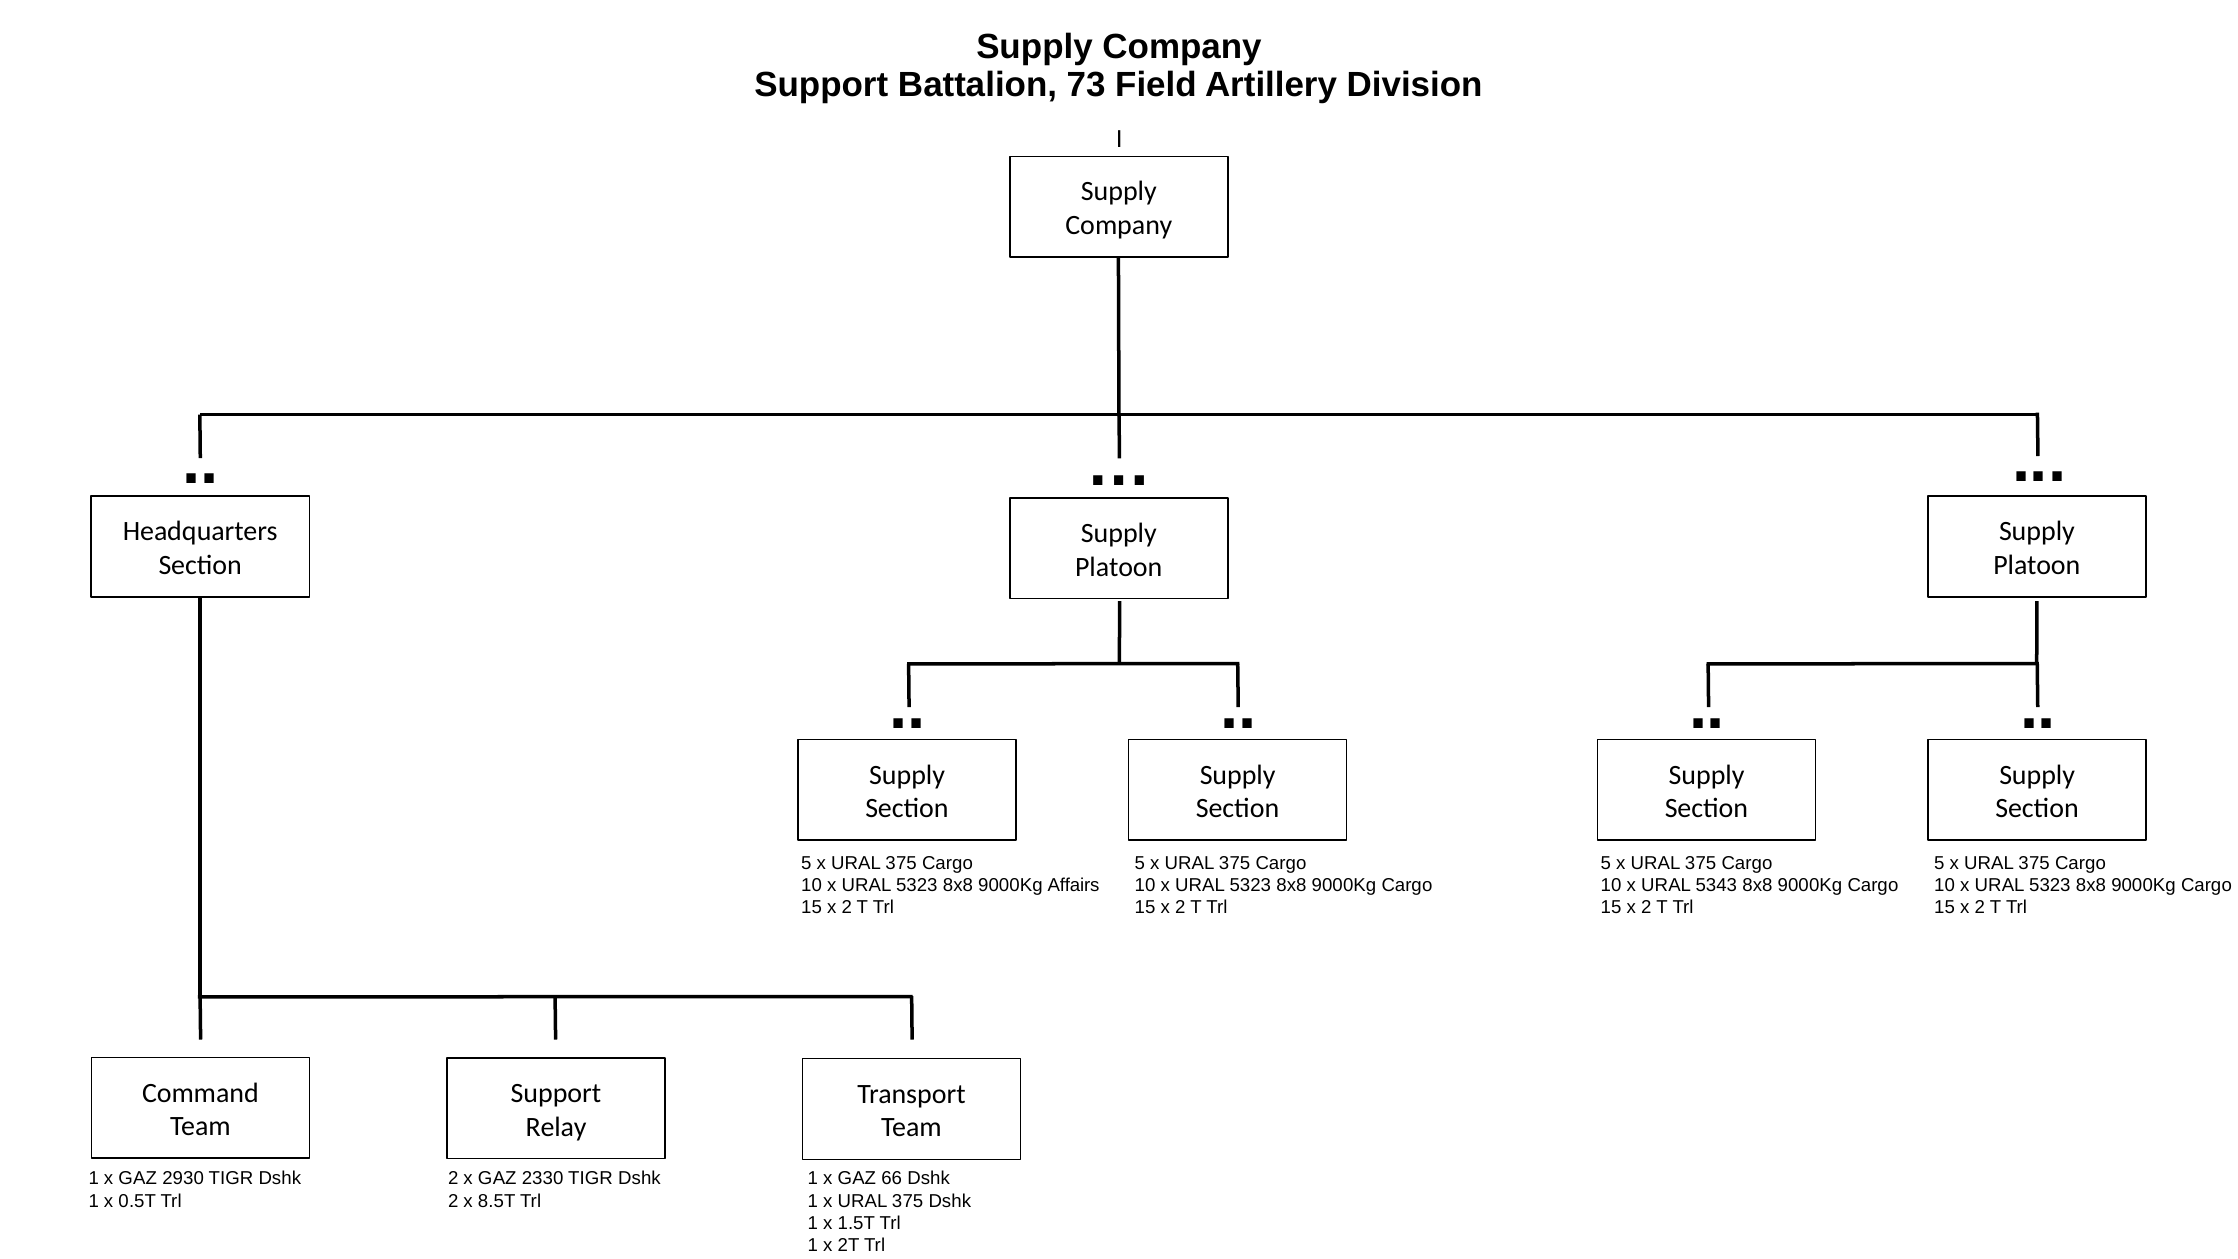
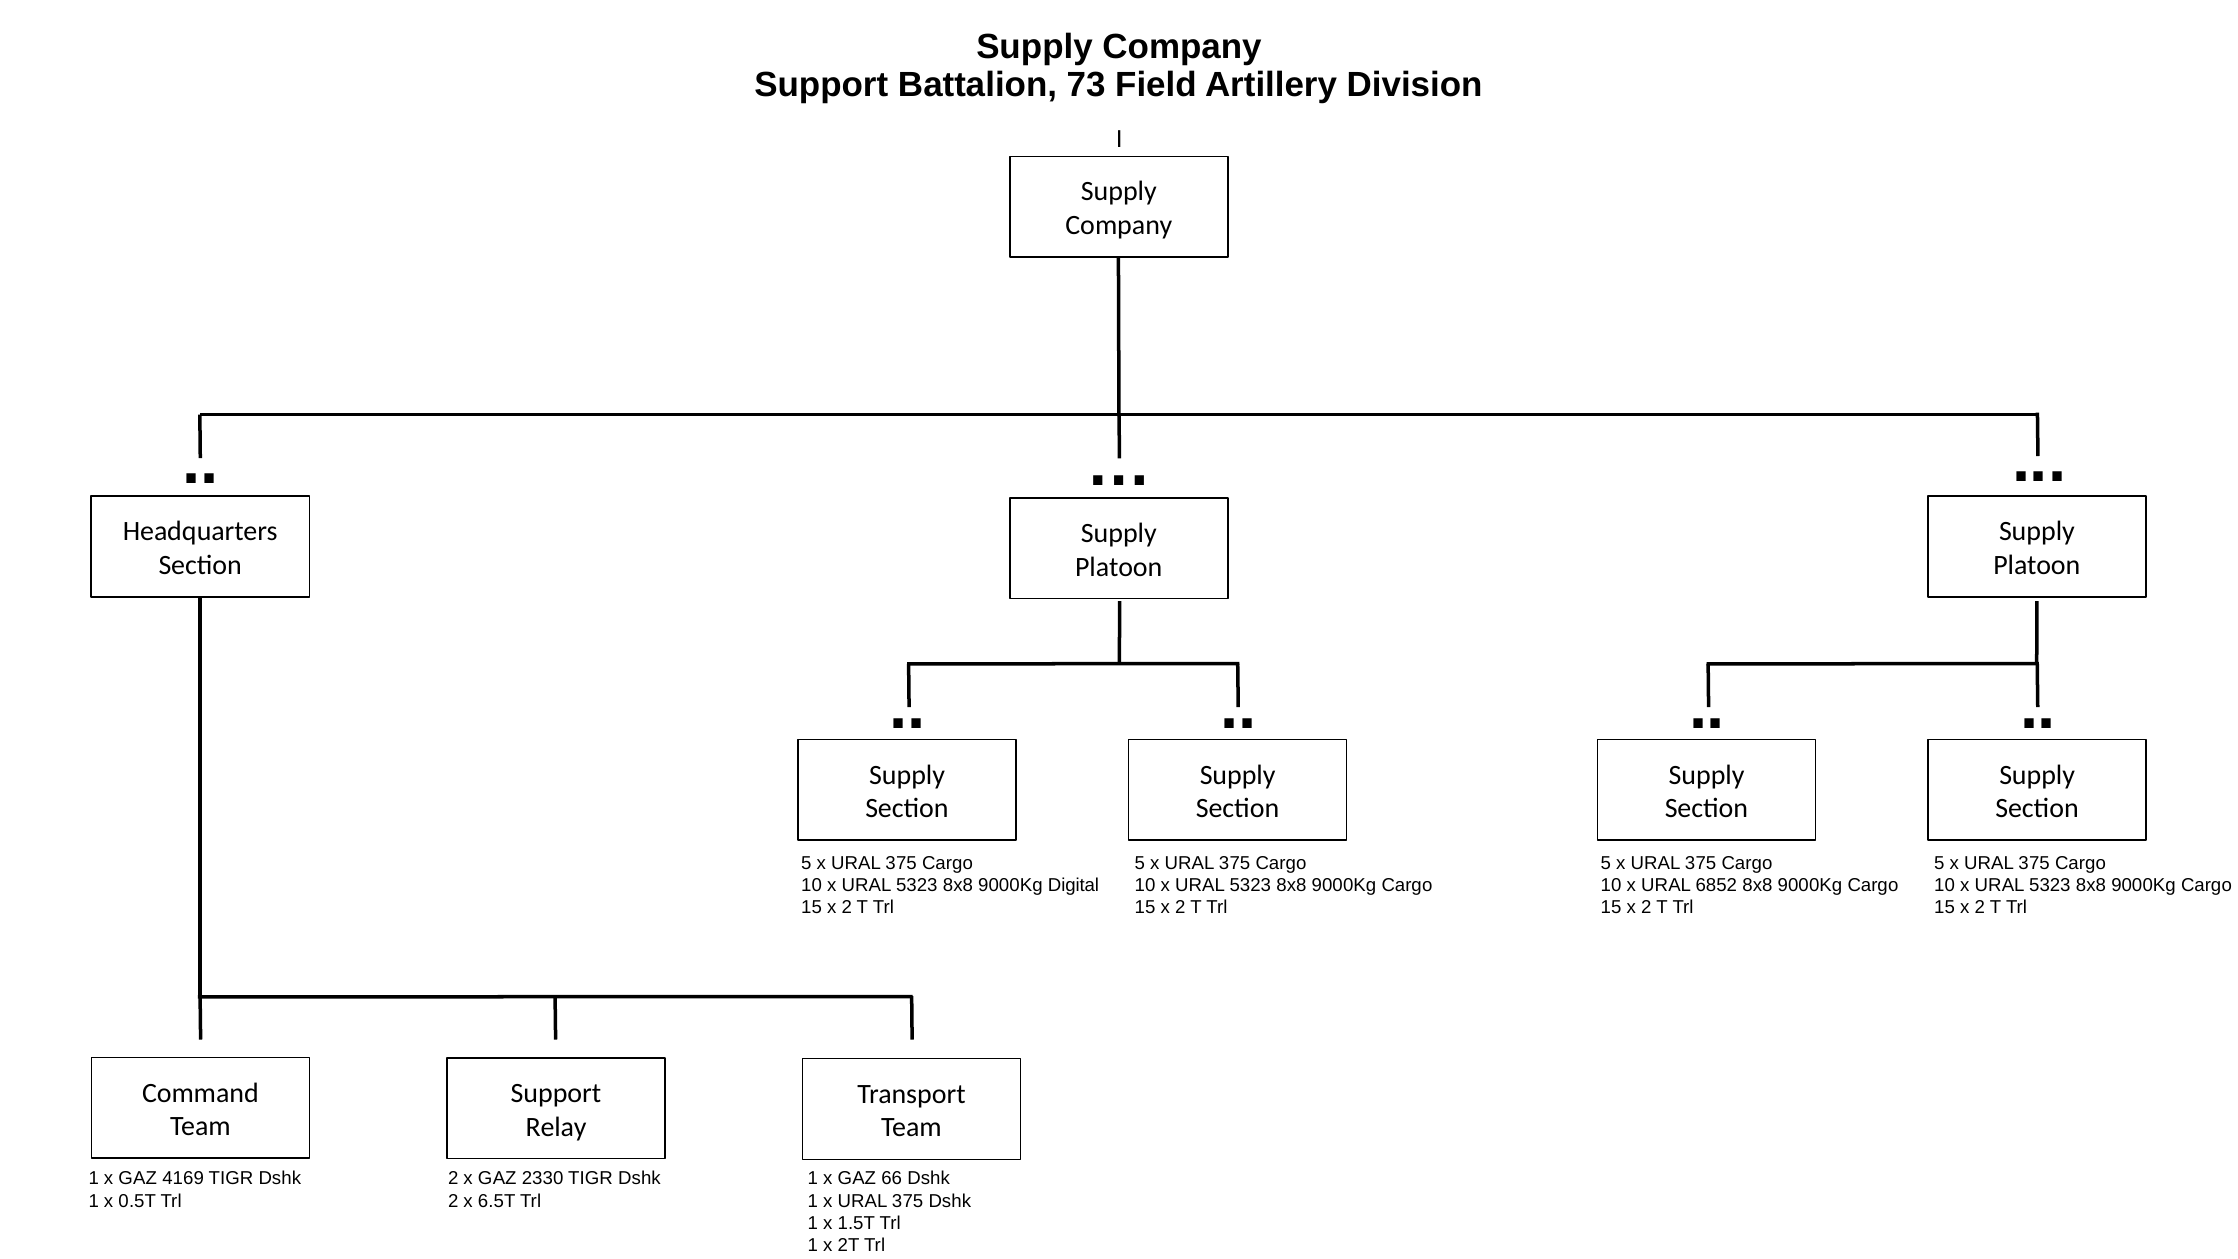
Affairs: Affairs -> Digital
5343: 5343 -> 6852
2930: 2930 -> 4169
8.5T: 8.5T -> 6.5T
